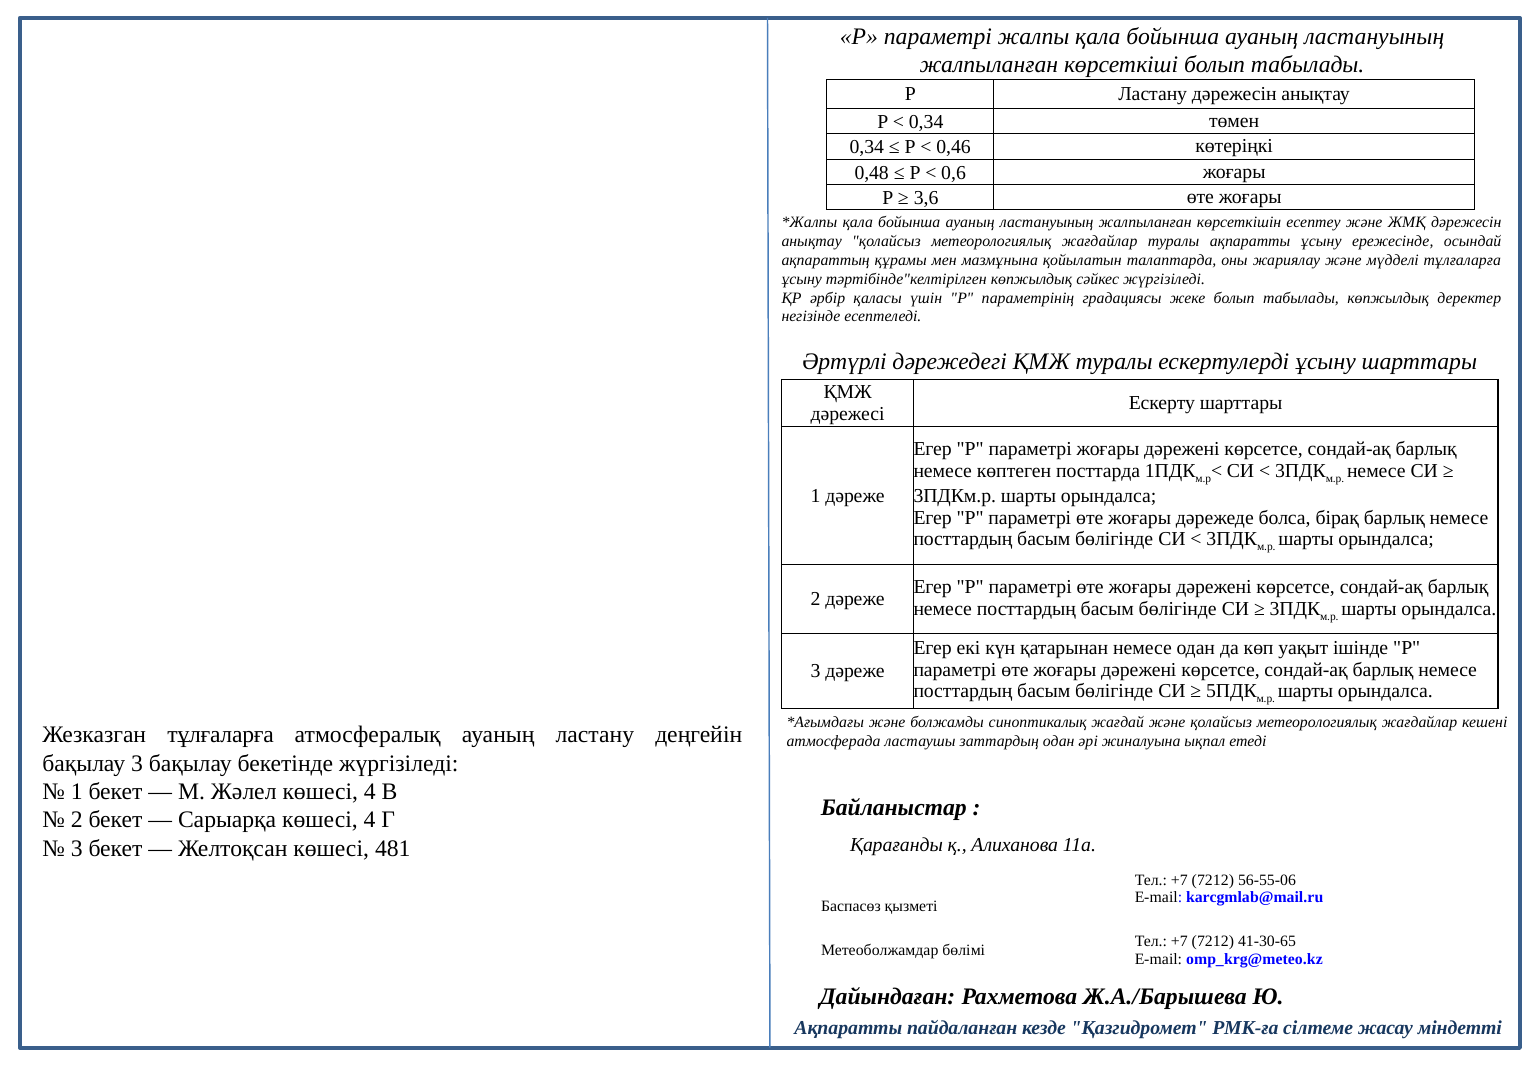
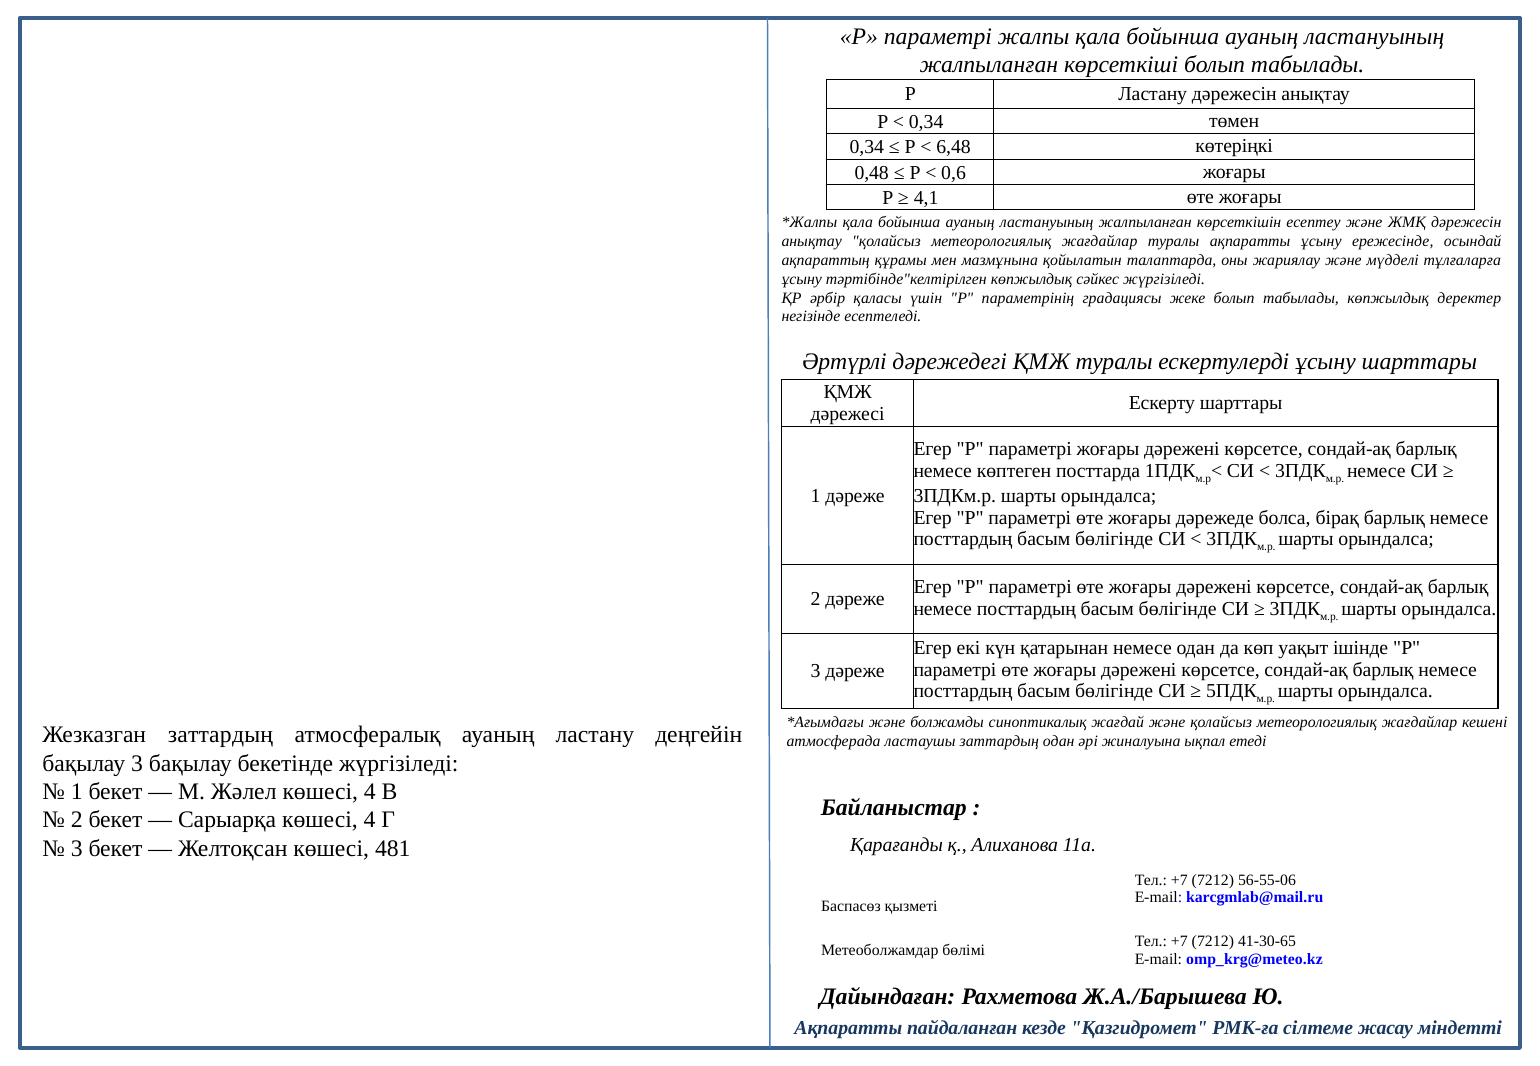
0,46: 0,46 -> 6,48
3,6: 3,6 -> 4,1
Жезказган тұлғаларға: тұлғаларға -> заттардың
